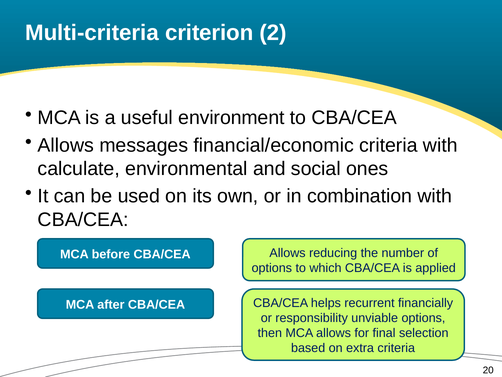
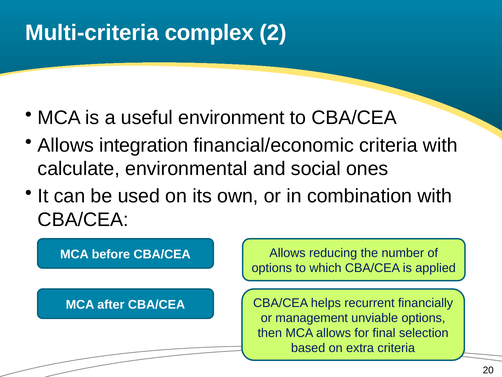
criterion: criterion -> complex
messages: messages -> integration
responsibility: responsibility -> management
